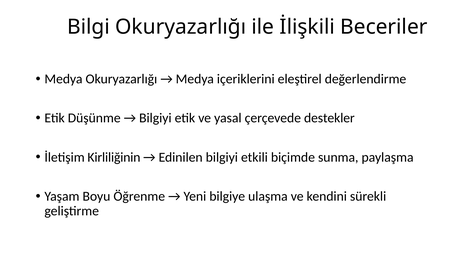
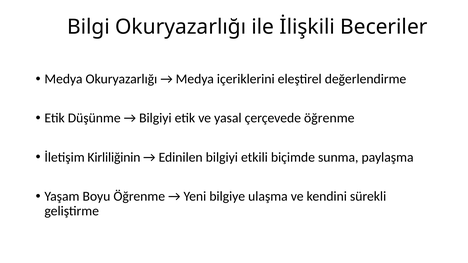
çerçevede destekler: destekler -> öğrenme
